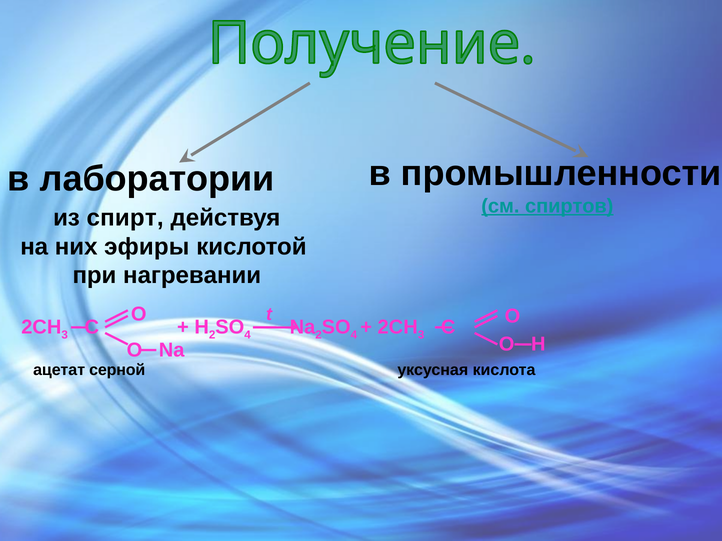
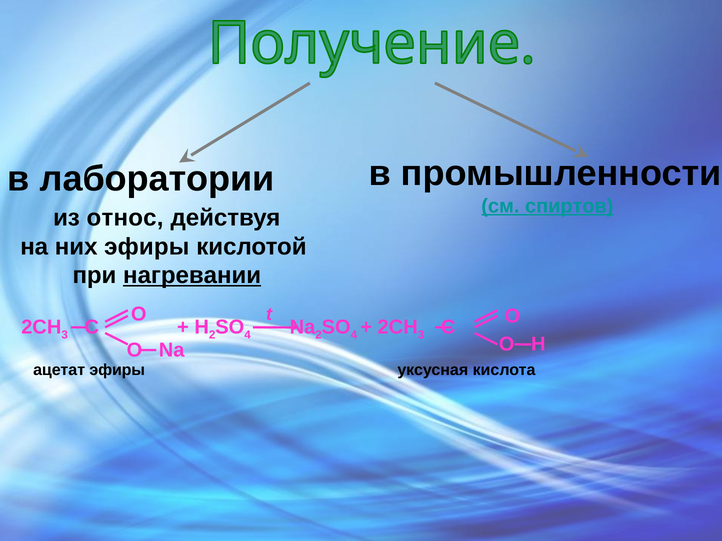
спирт: спирт -> относ
нагревании underline: none -> present
ацетат серной: серной -> эфиры
